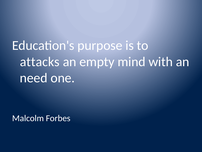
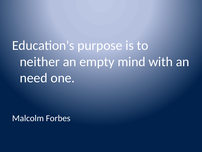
attacks: attacks -> neither
